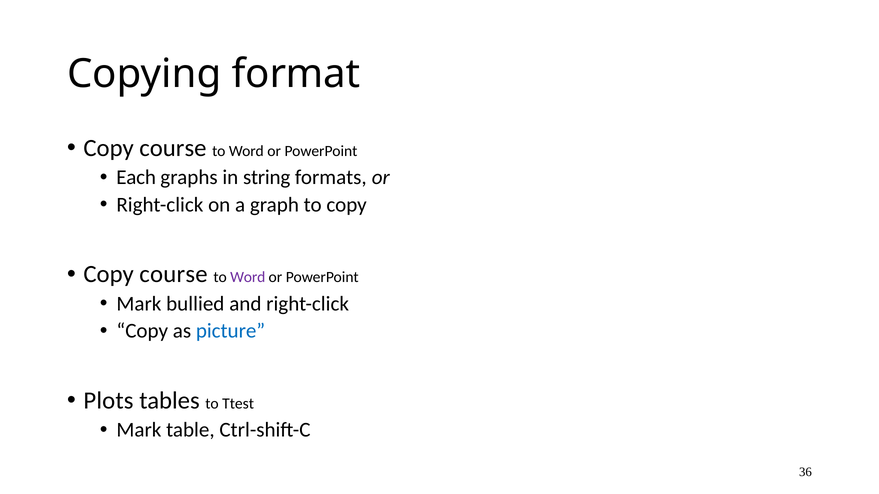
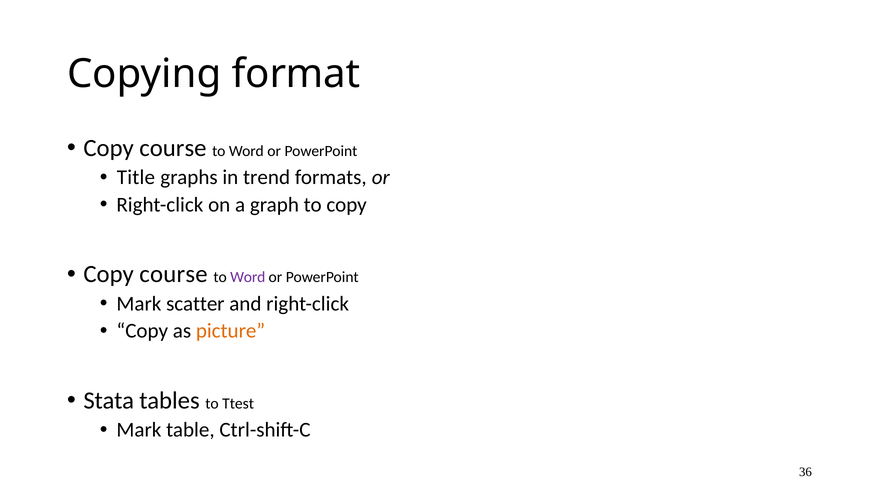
Each: Each -> Title
string: string -> trend
bullied: bullied -> scatter
picture colour: blue -> orange
Plots: Plots -> Stata
